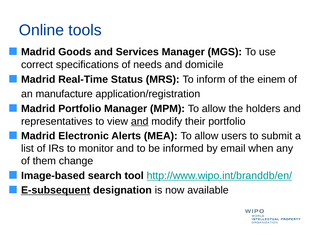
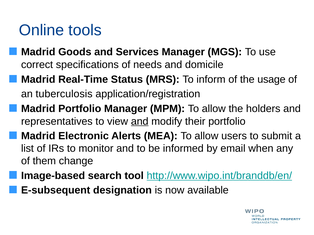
einem: einem -> usage
manufacture: manufacture -> tuberculosis
E-subsequent underline: present -> none
